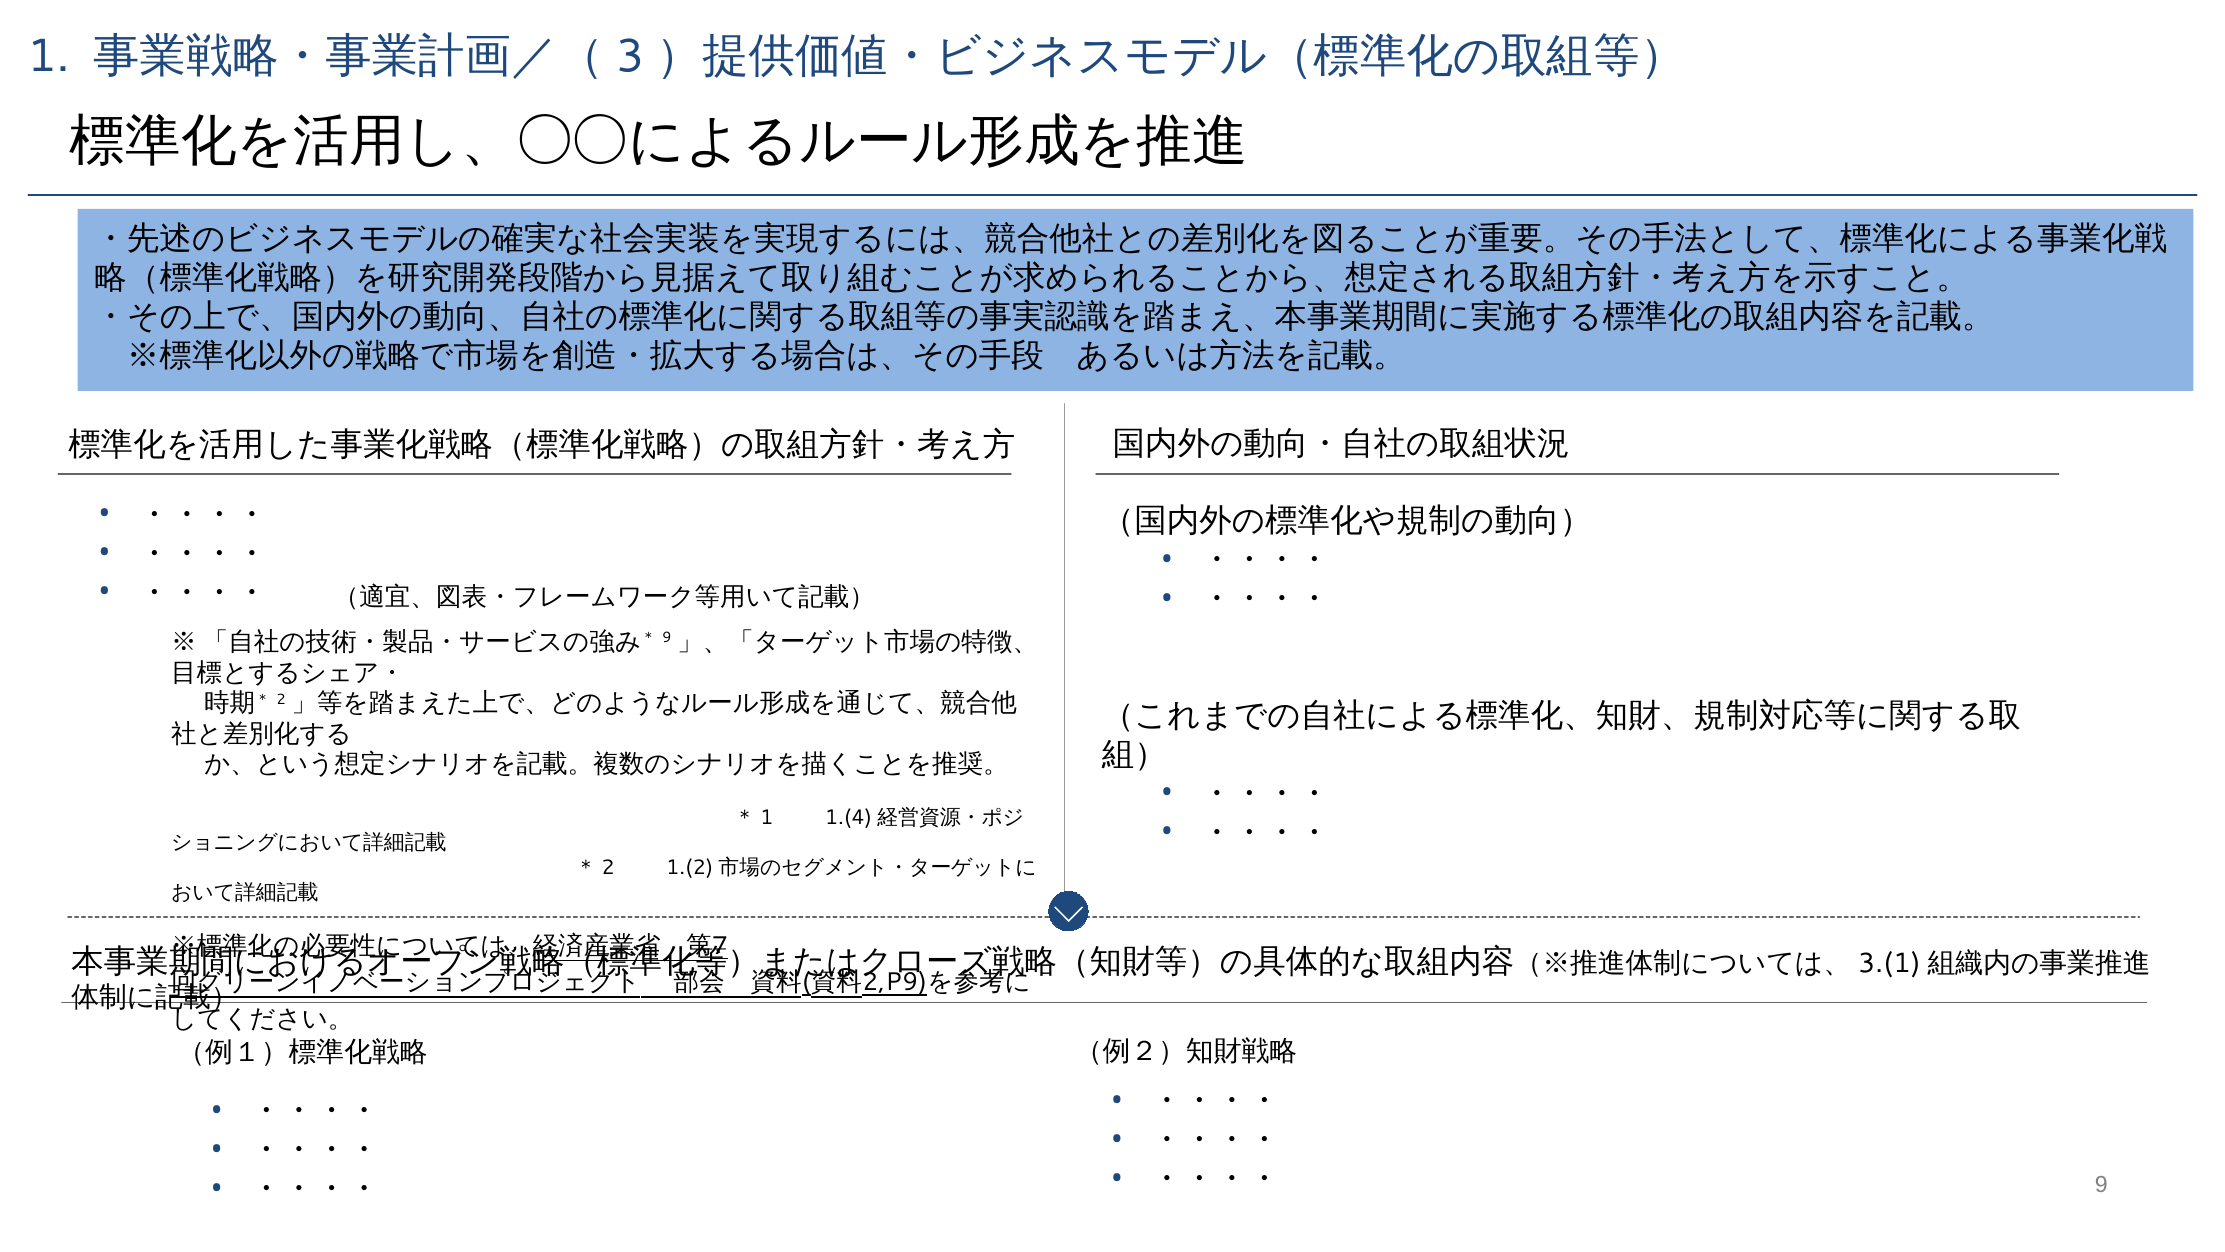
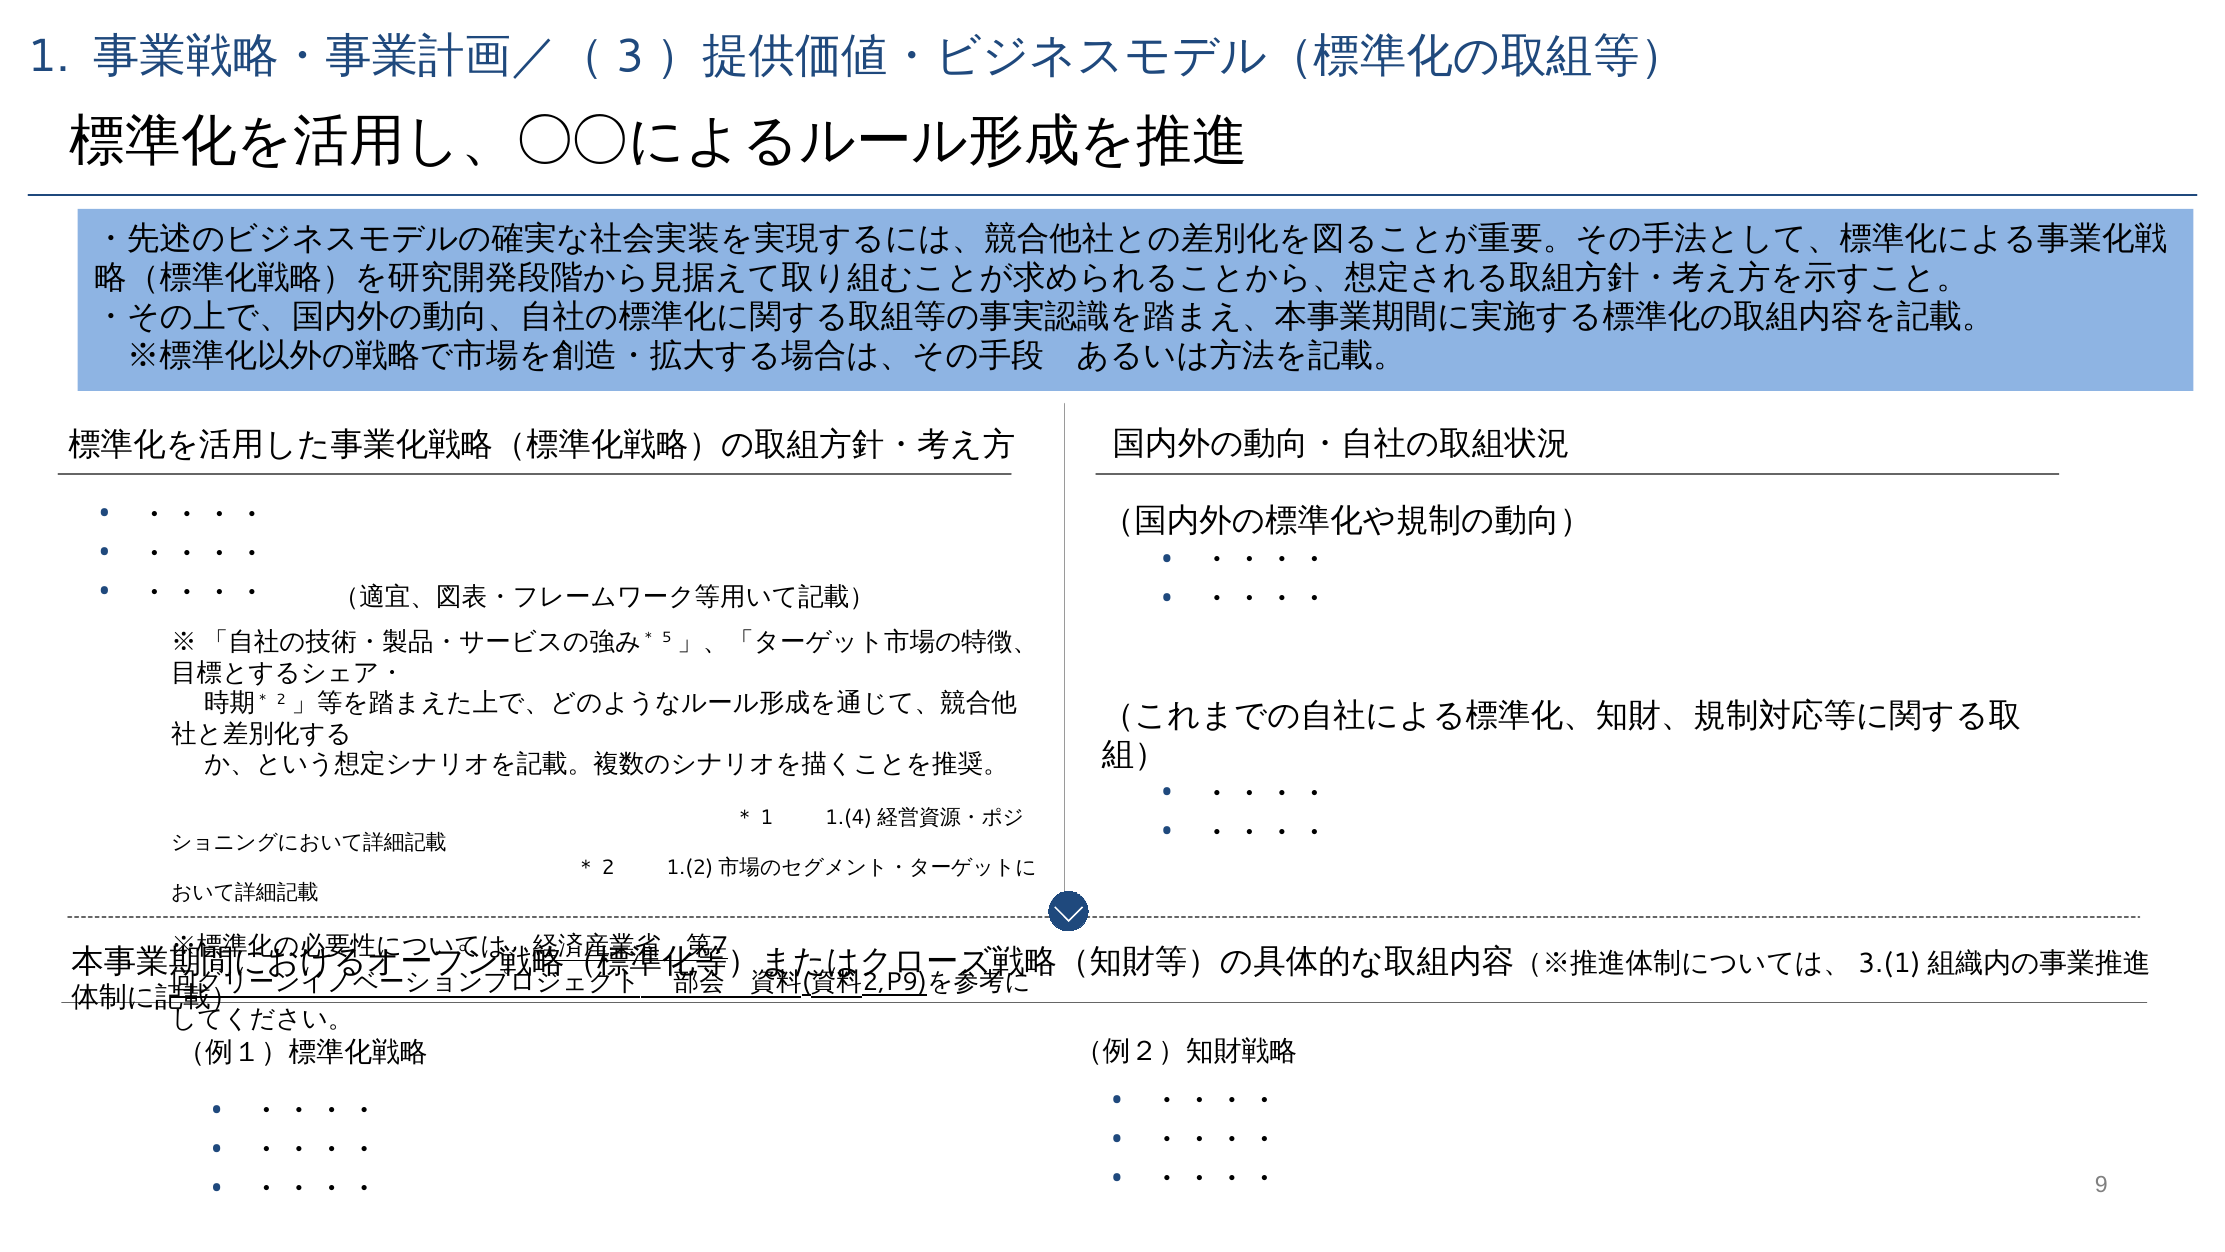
9 at (667, 638): 9 -> 5
